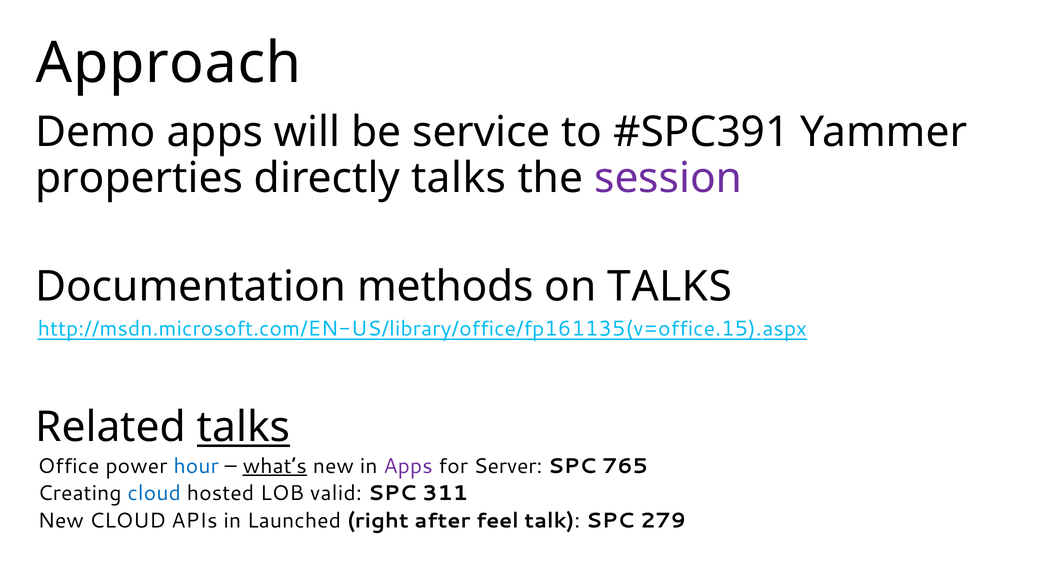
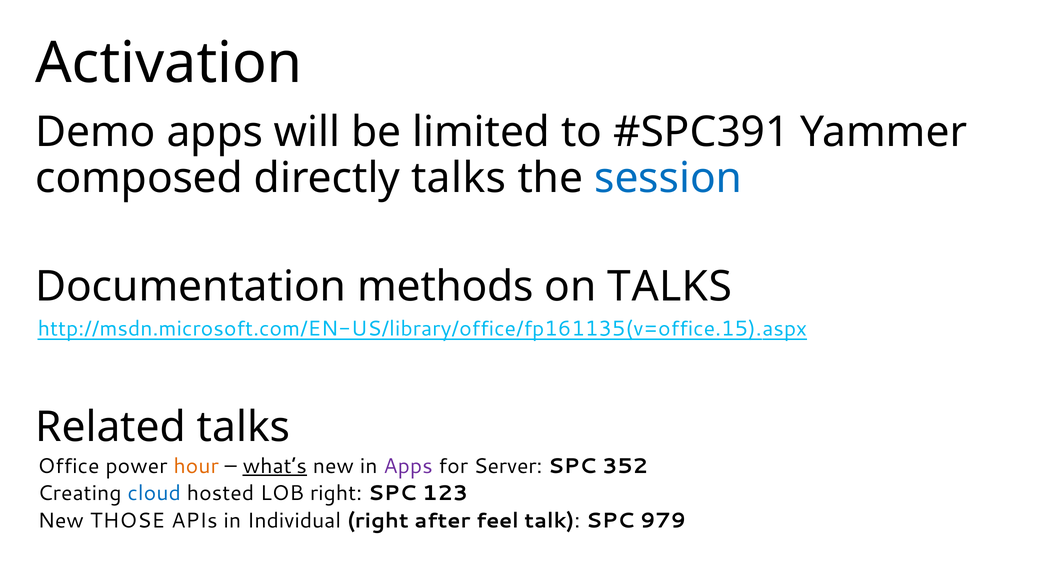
Approach: Approach -> Activation
service: service -> limited
properties: properties -> composed
session colour: purple -> blue
talks at (244, 427) underline: present -> none
hour colour: blue -> orange
765: 765 -> 352
LOB valid: valid -> right
311: 311 -> 123
New CLOUD: CLOUD -> THOSE
Launched: Launched -> Individual
279: 279 -> 979
